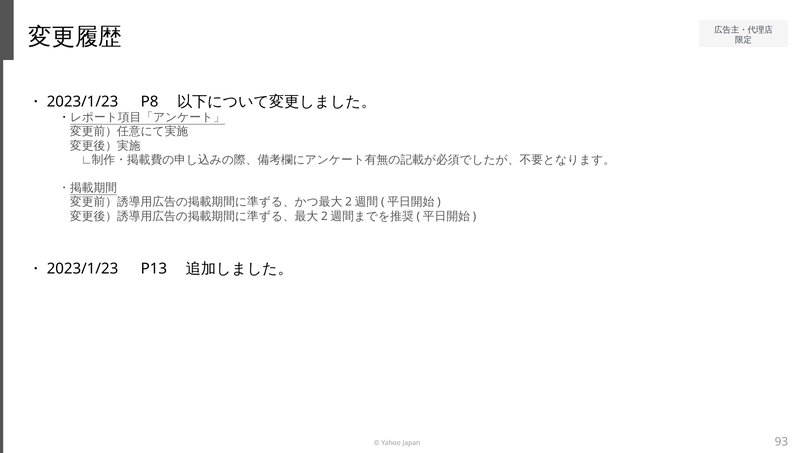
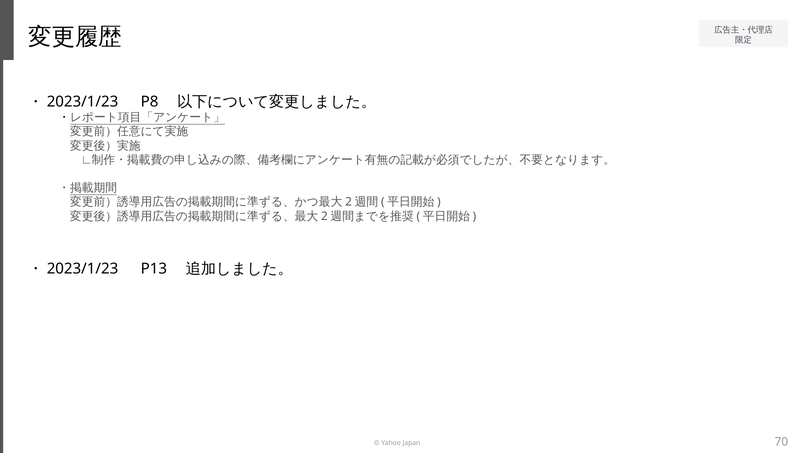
93: 93 -> 70
